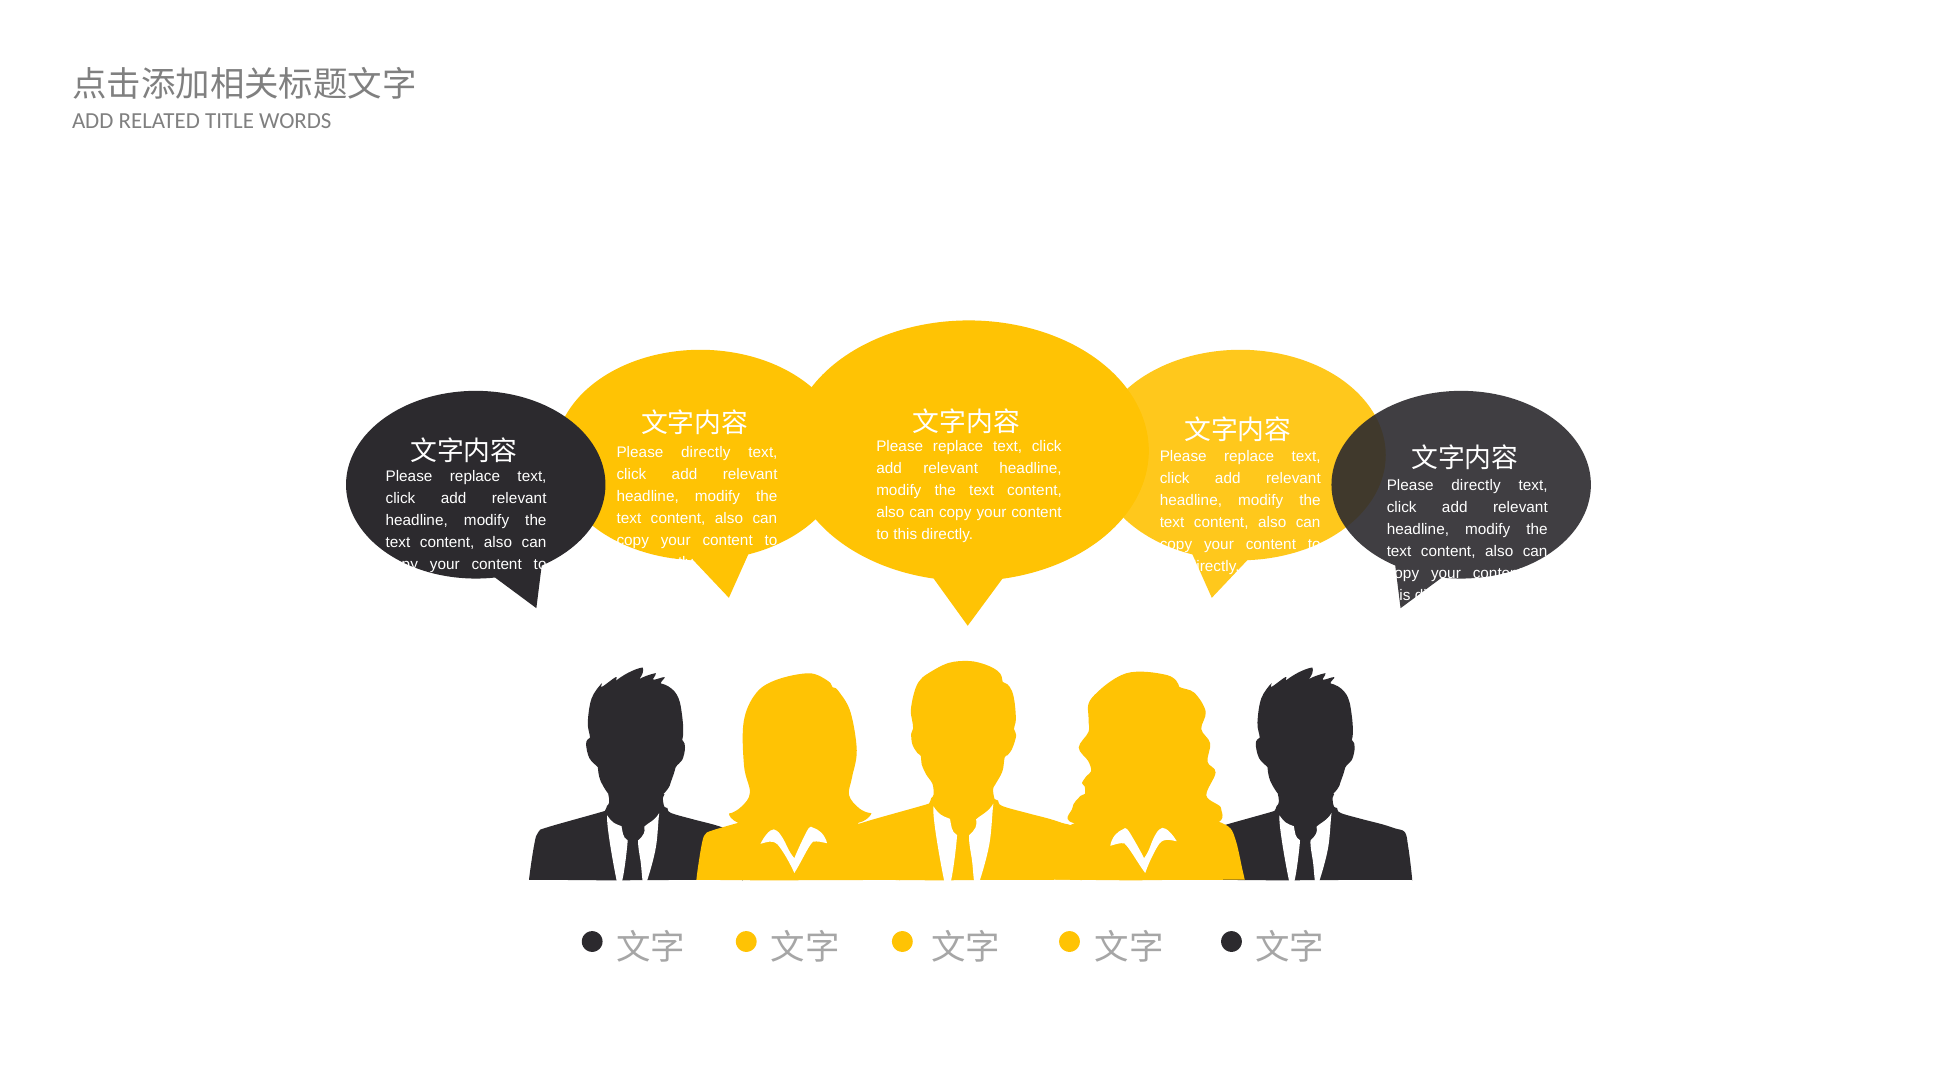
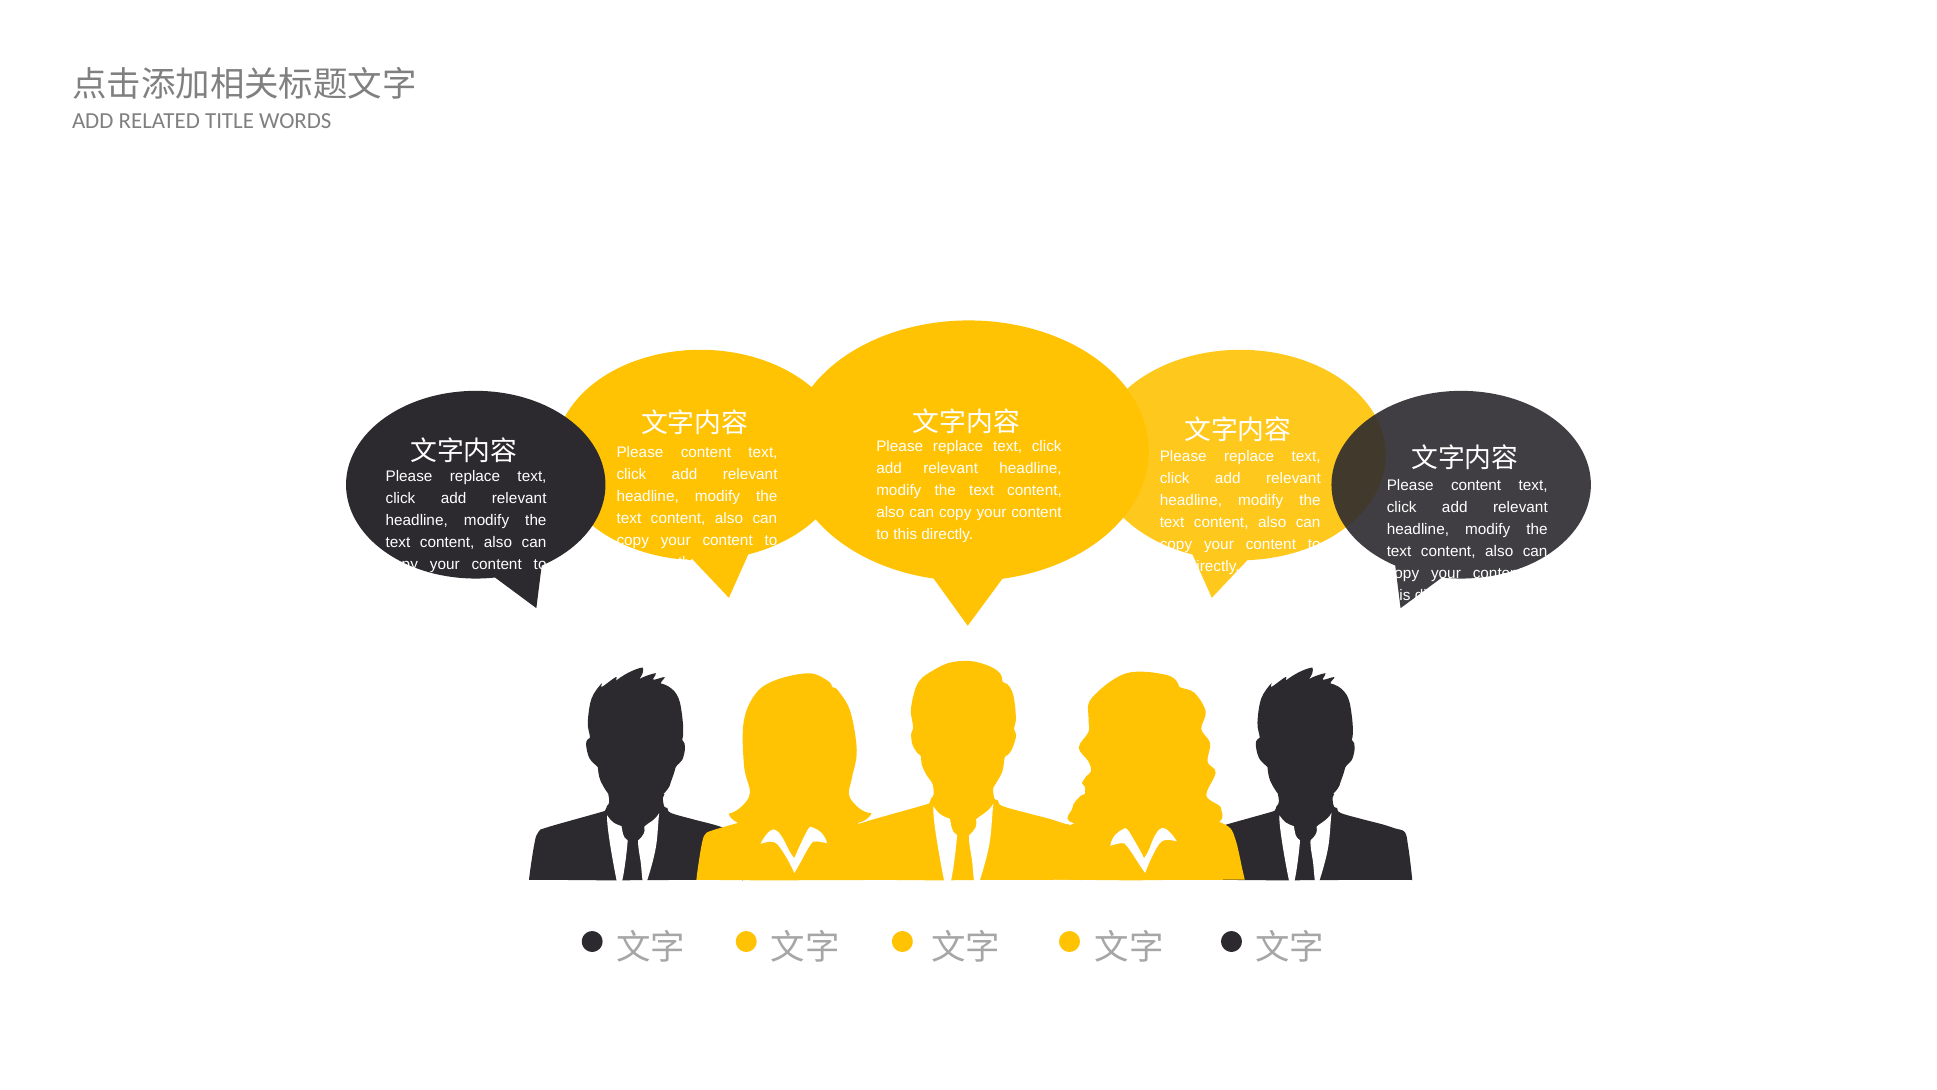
directly at (706, 452): directly -> content
directly at (1476, 485): directly -> content
